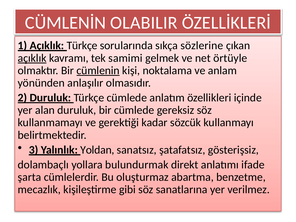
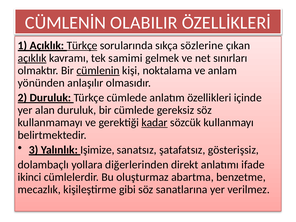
Türkçe at (82, 46) underline: none -> present
örtüyle: örtüyle -> sınırları
kadar underline: none -> present
Yoldan: Yoldan -> Işimize
bulundurmak: bulundurmak -> diğerlerinden
şarta: şarta -> ikinci
